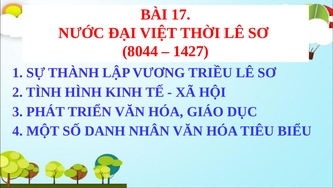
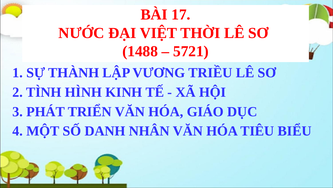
8044: 8044 -> 1488
1427: 1427 -> 5721
